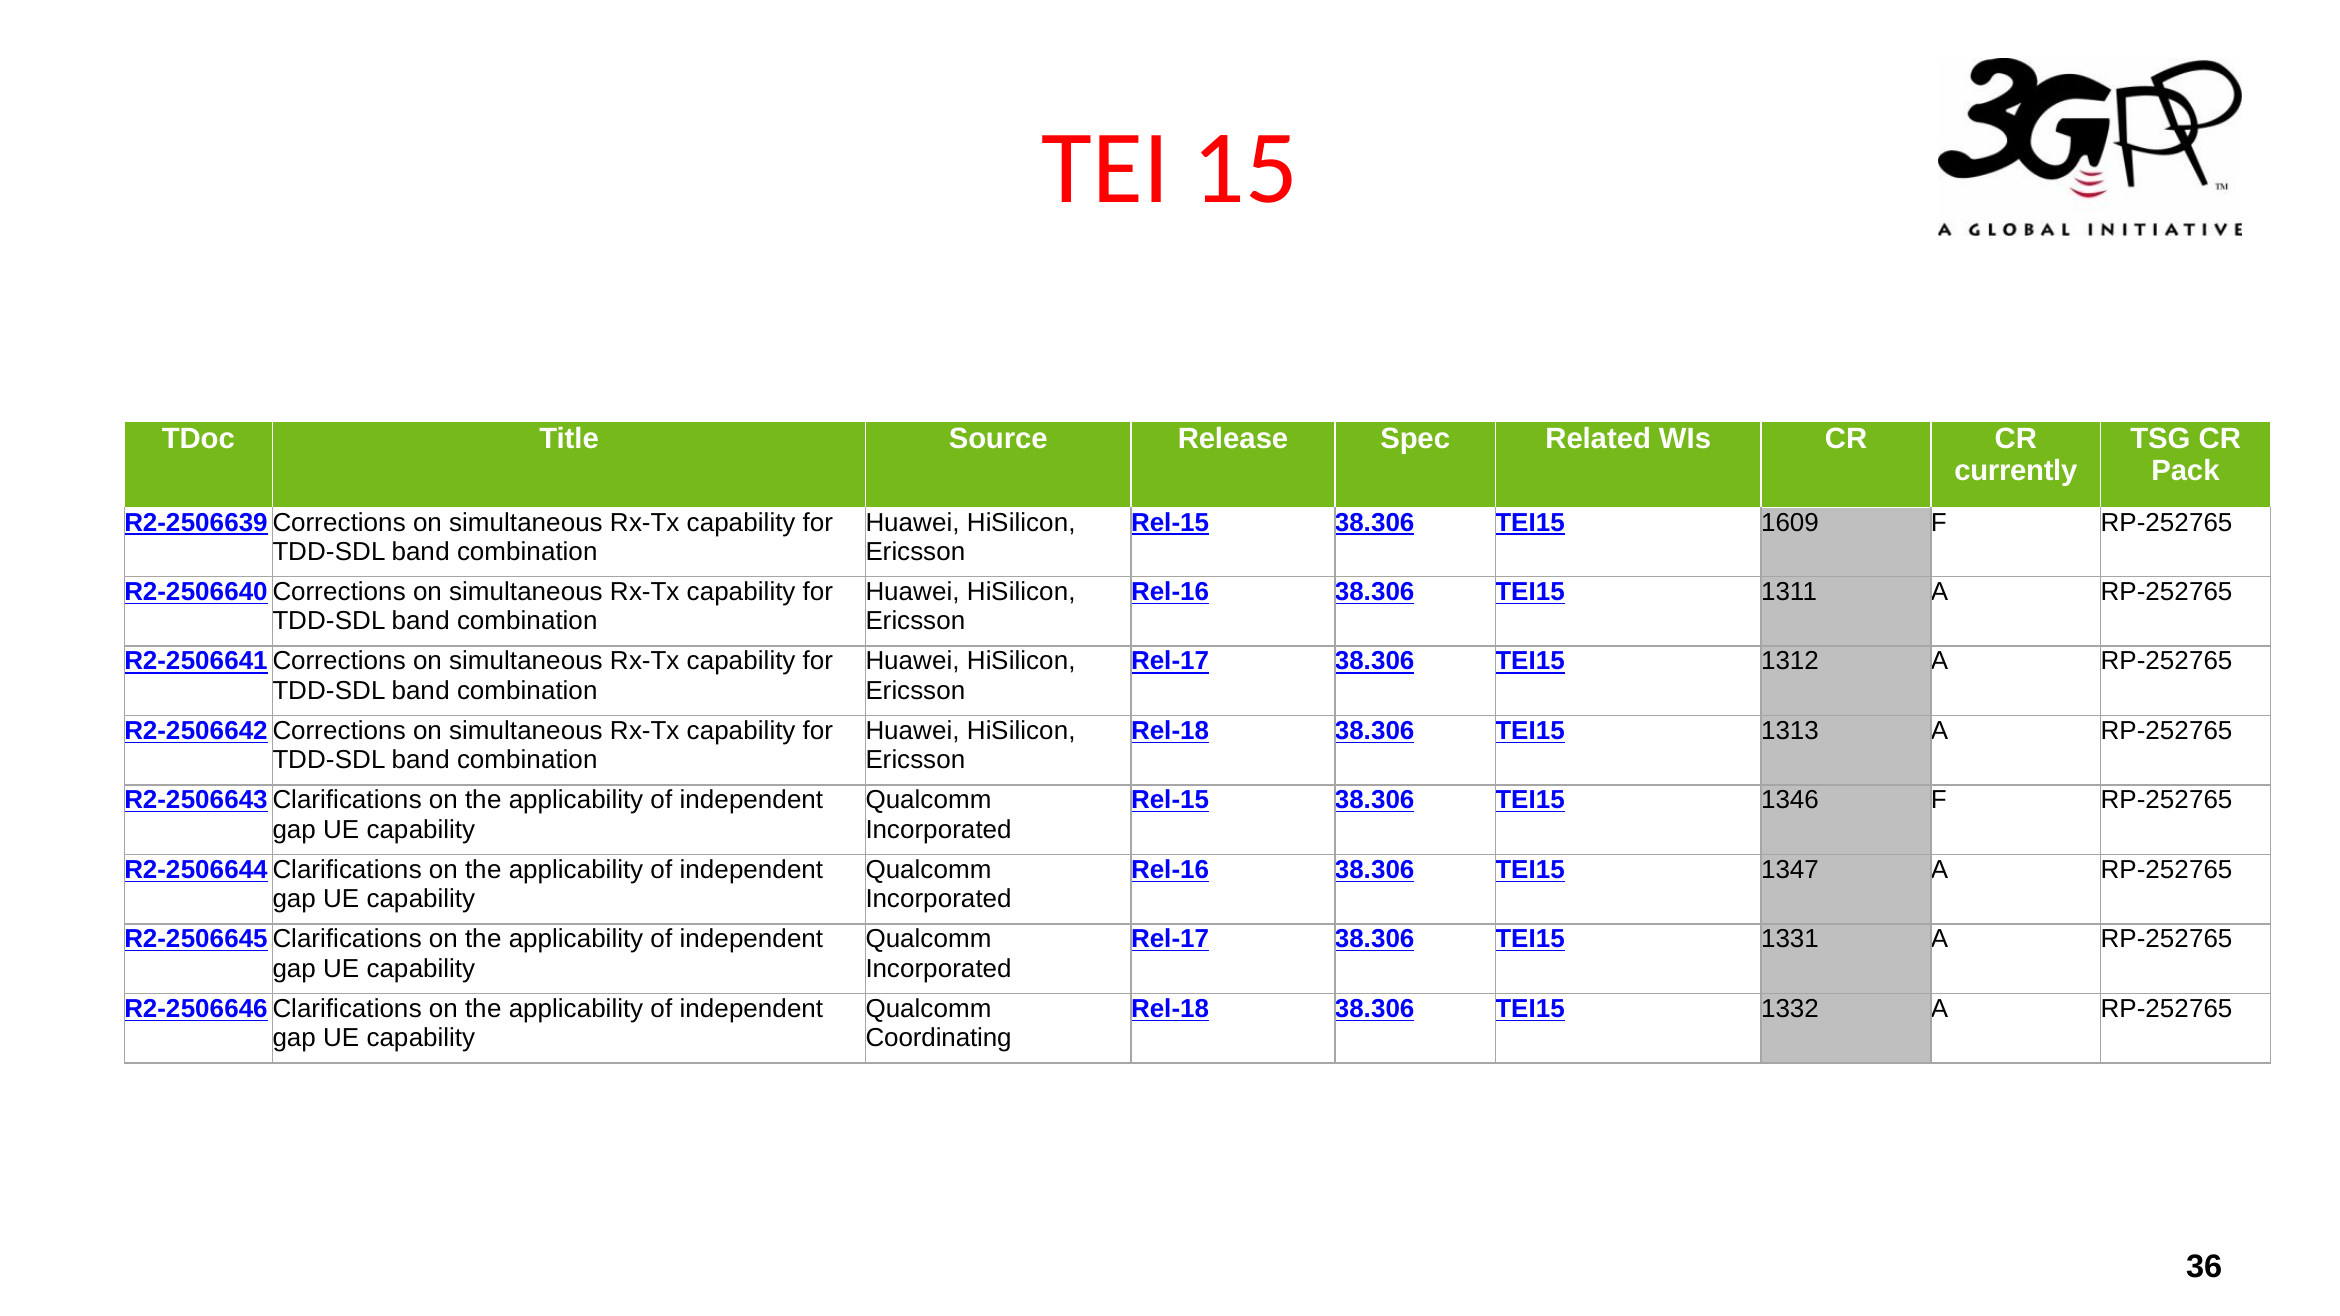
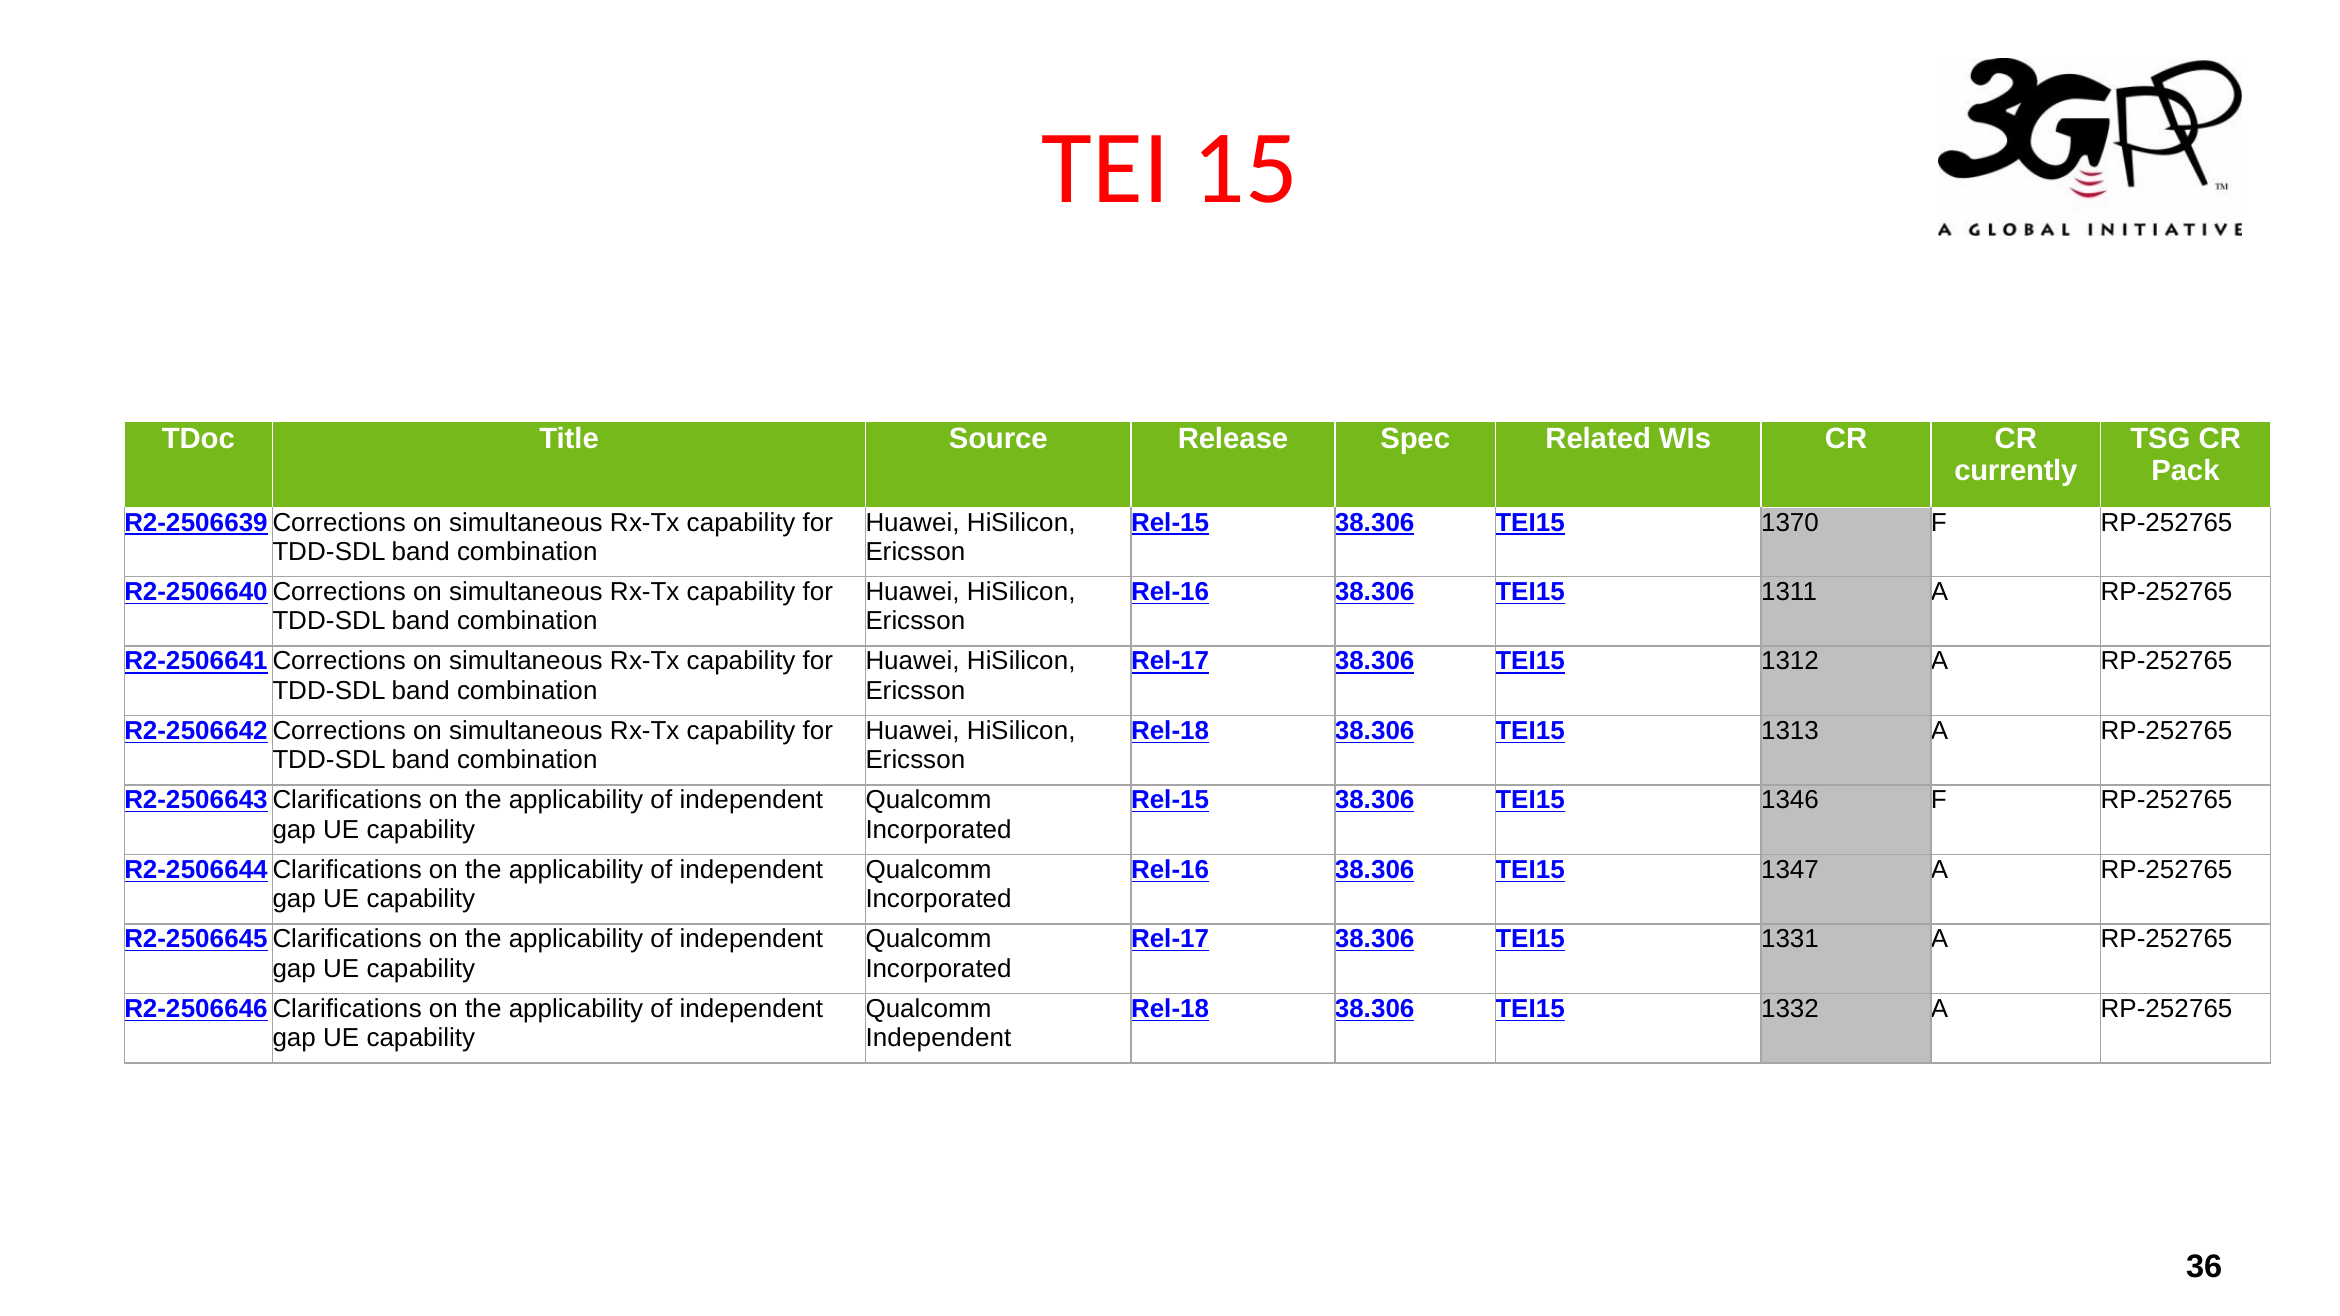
1609: 1609 -> 1370
Coordinating at (939, 1038): Coordinating -> Independent
